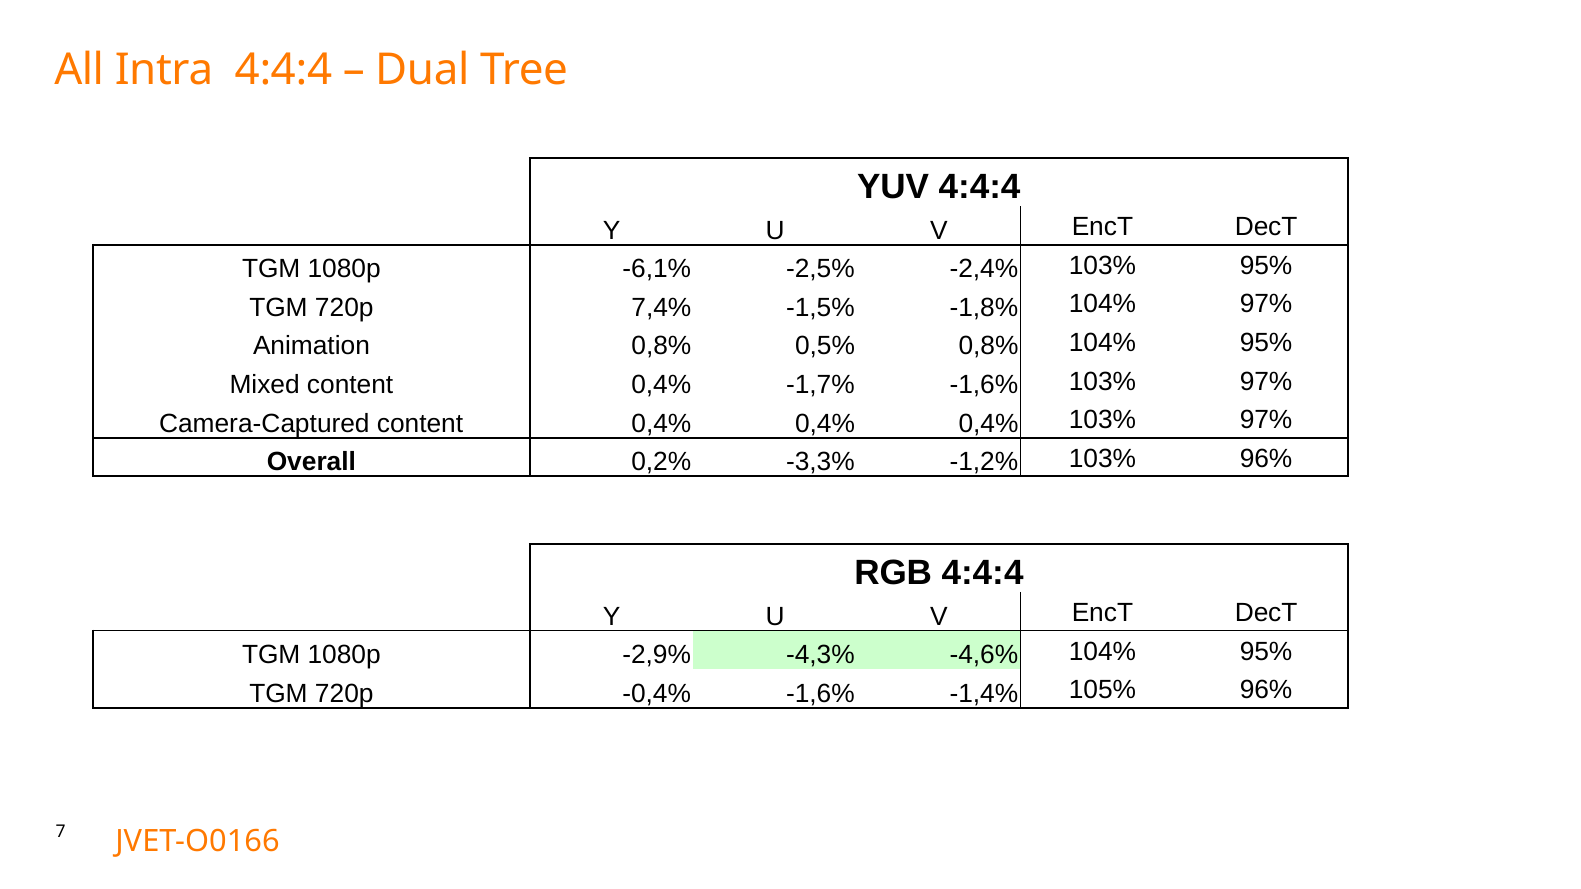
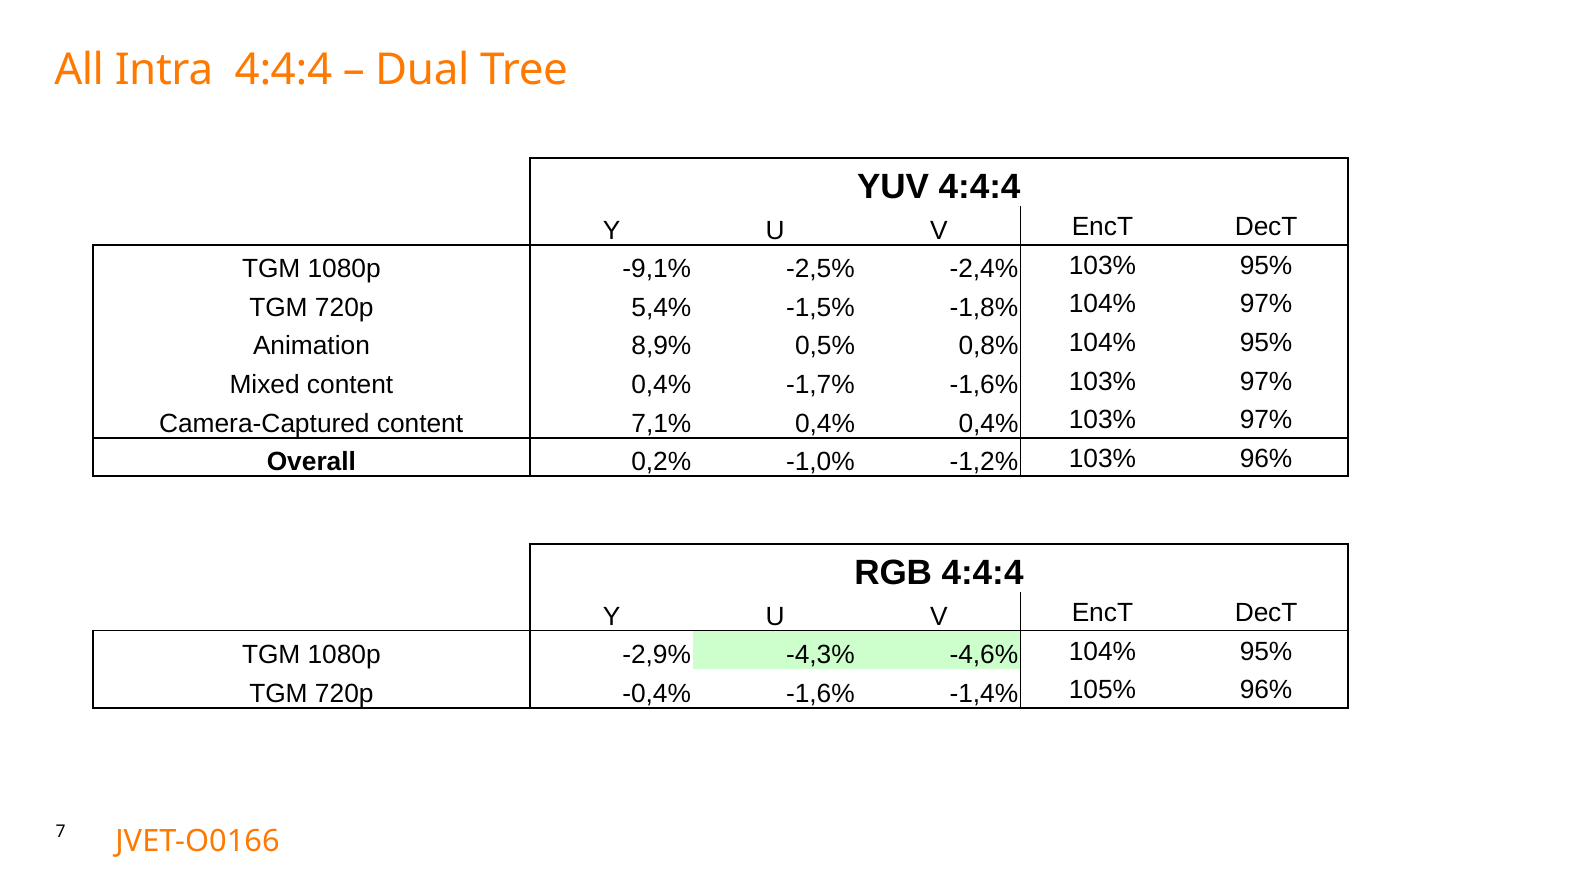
-6,1%: -6,1% -> -9,1%
7,4%: 7,4% -> 5,4%
Animation 0,8%: 0,8% -> 8,9%
Camera-Captured content 0,4%: 0,4% -> 7,1%
-3,3%: -3,3% -> -1,0%
